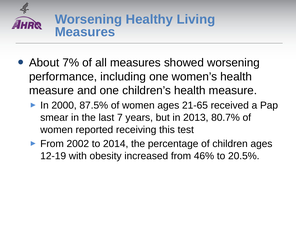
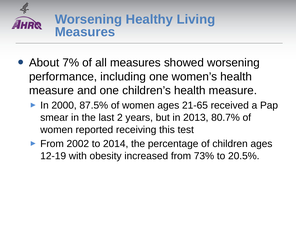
7: 7 -> 2
46%: 46% -> 73%
